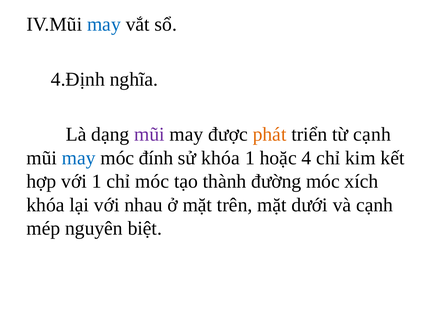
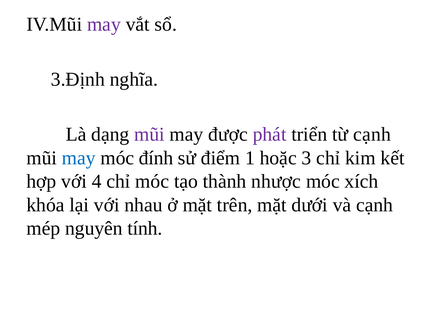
may at (104, 24) colour: blue -> purple
4.Định: 4.Định -> 3.Định
phát colour: orange -> purple
sử khóa: khóa -> điểm
4: 4 -> 3
với 1: 1 -> 4
đường: đường -> nhược
biệt: biệt -> tính
